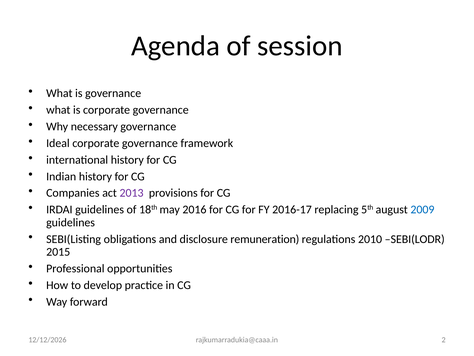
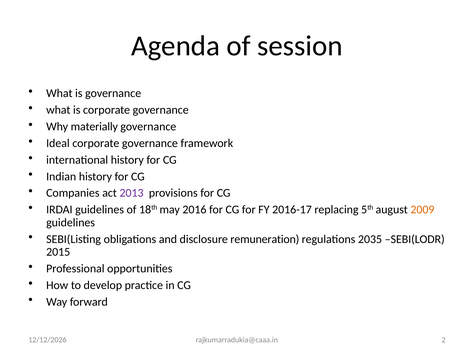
necessary: necessary -> materially
2009 colour: blue -> orange
2010: 2010 -> 2035
